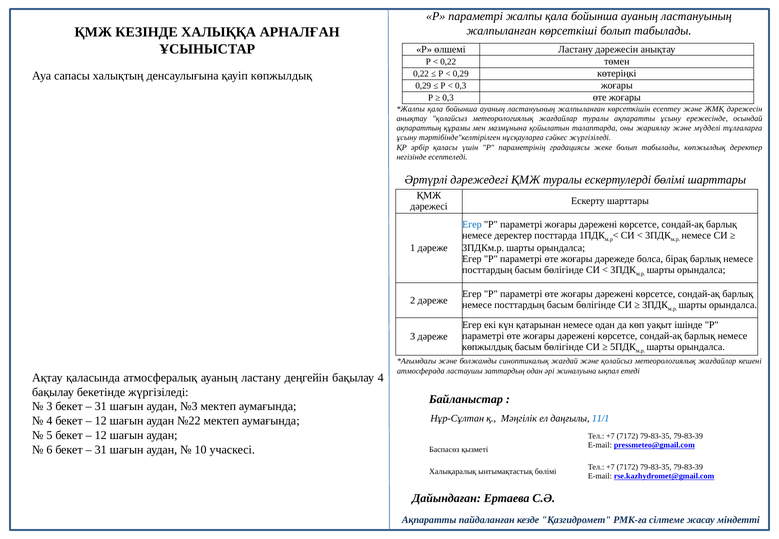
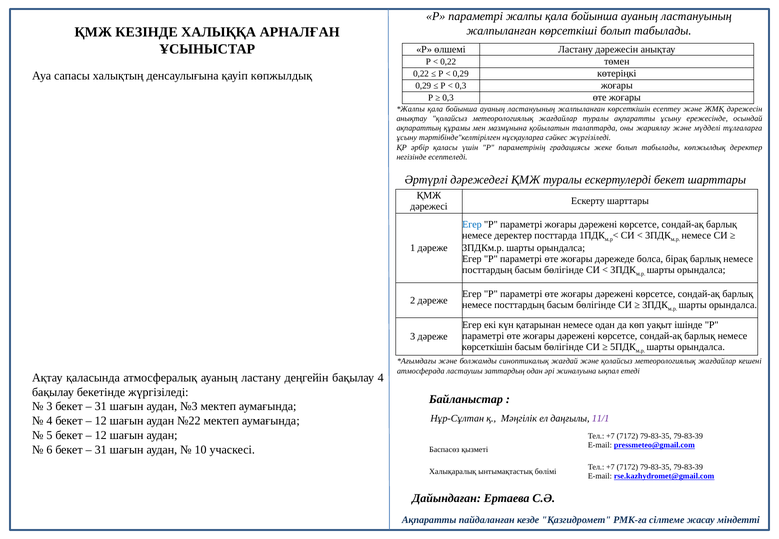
ескертулерді бөлімі: бөлімі -> бекет
көпжылдық at (487, 347): көпжылдық -> көрсеткішін
11/1 colour: blue -> purple
